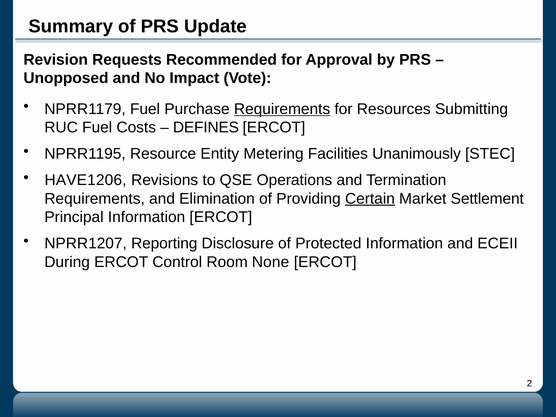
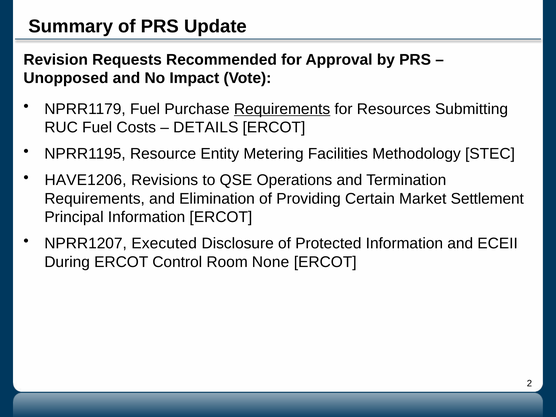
DEFINES: DEFINES -> DETAILS
Unanimously: Unanimously -> Methodology
Certain underline: present -> none
Reporting: Reporting -> Executed
